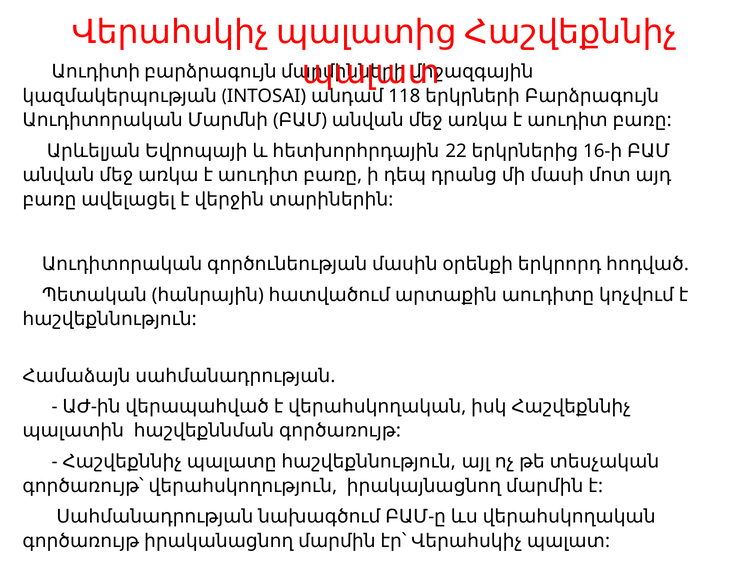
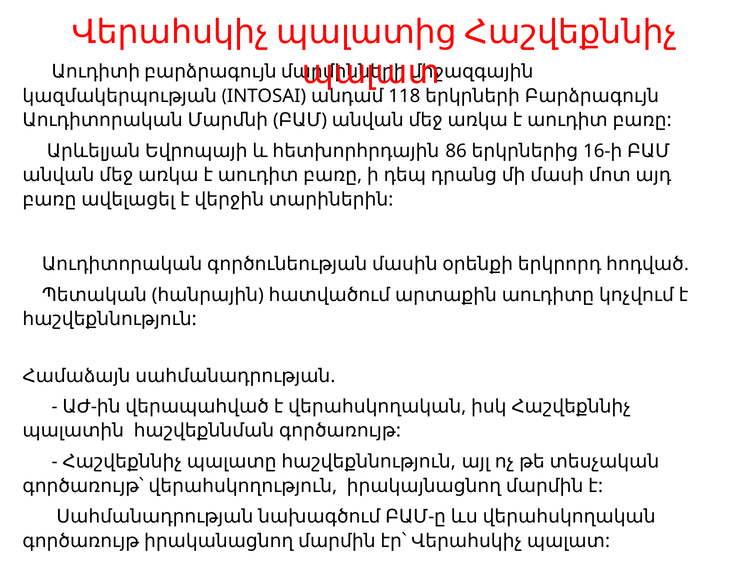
22: 22 -> 86
